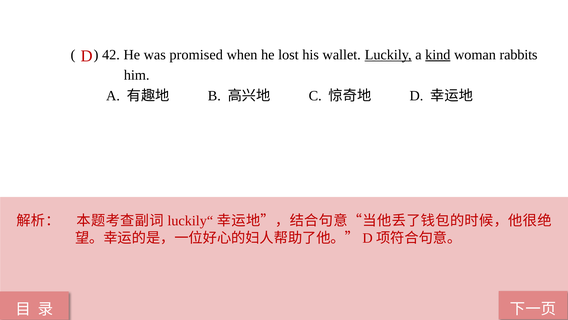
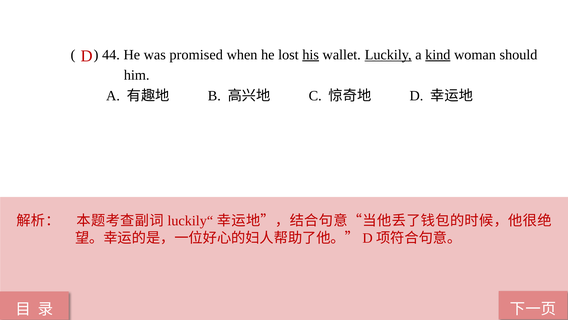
42: 42 -> 44
his underline: none -> present
rabbits: rabbits -> should
